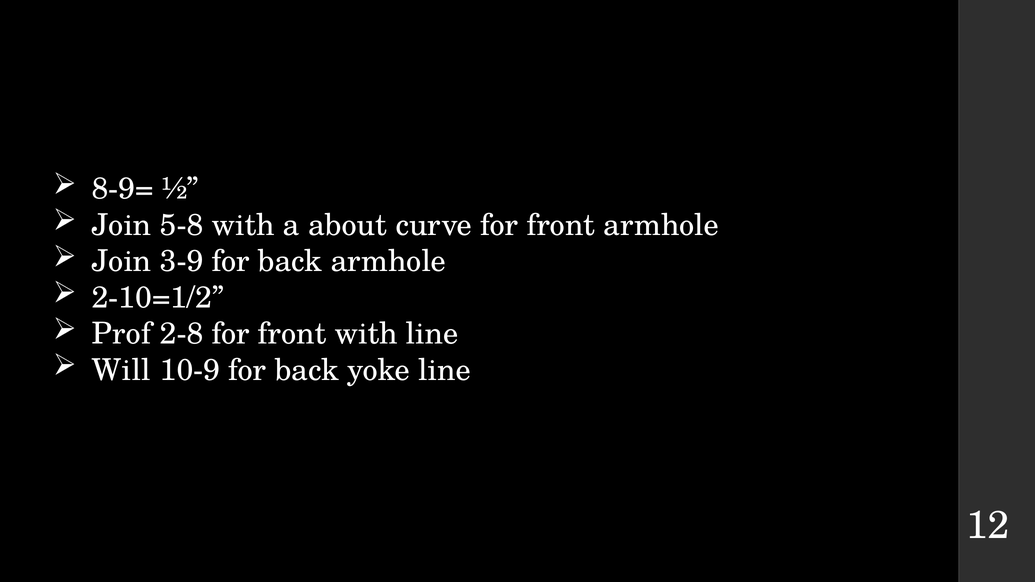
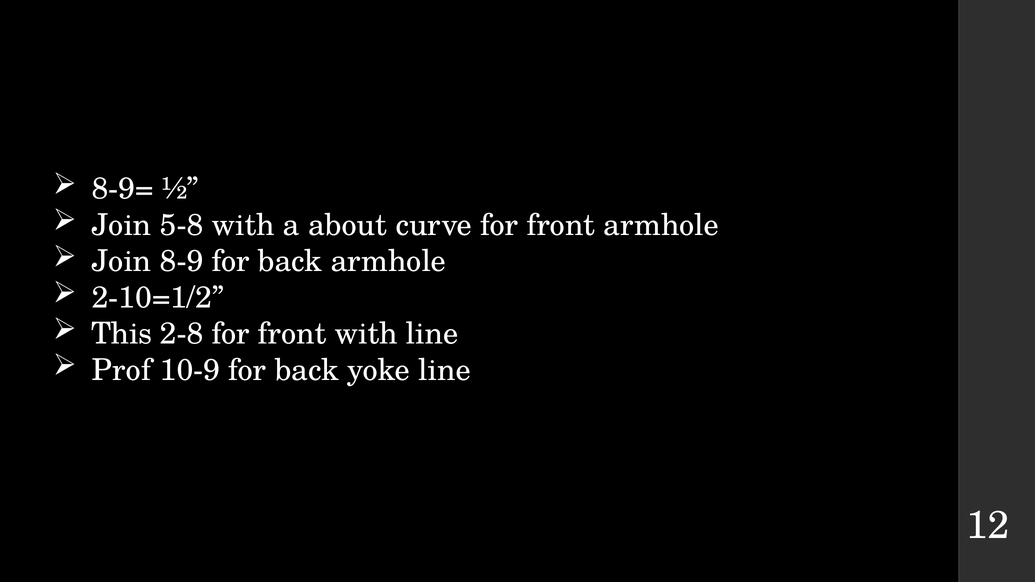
3-9: 3-9 -> 8-9
Prof: Prof -> This
Will: Will -> Prof
